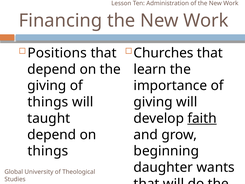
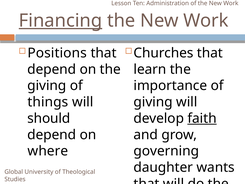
Financing underline: none -> present
taught: taught -> should
things at (48, 151): things -> where
beginning: beginning -> governing
